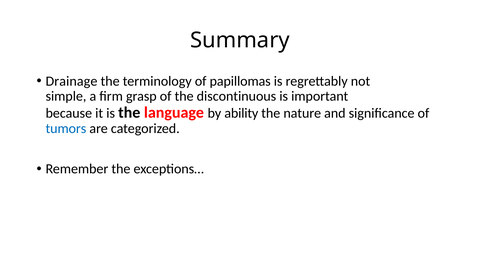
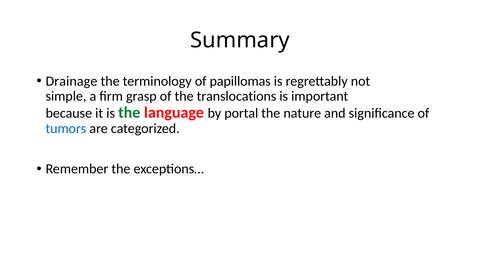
discontinuous: discontinuous -> translocations
the at (129, 112) colour: black -> green
ability: ability -> portal
